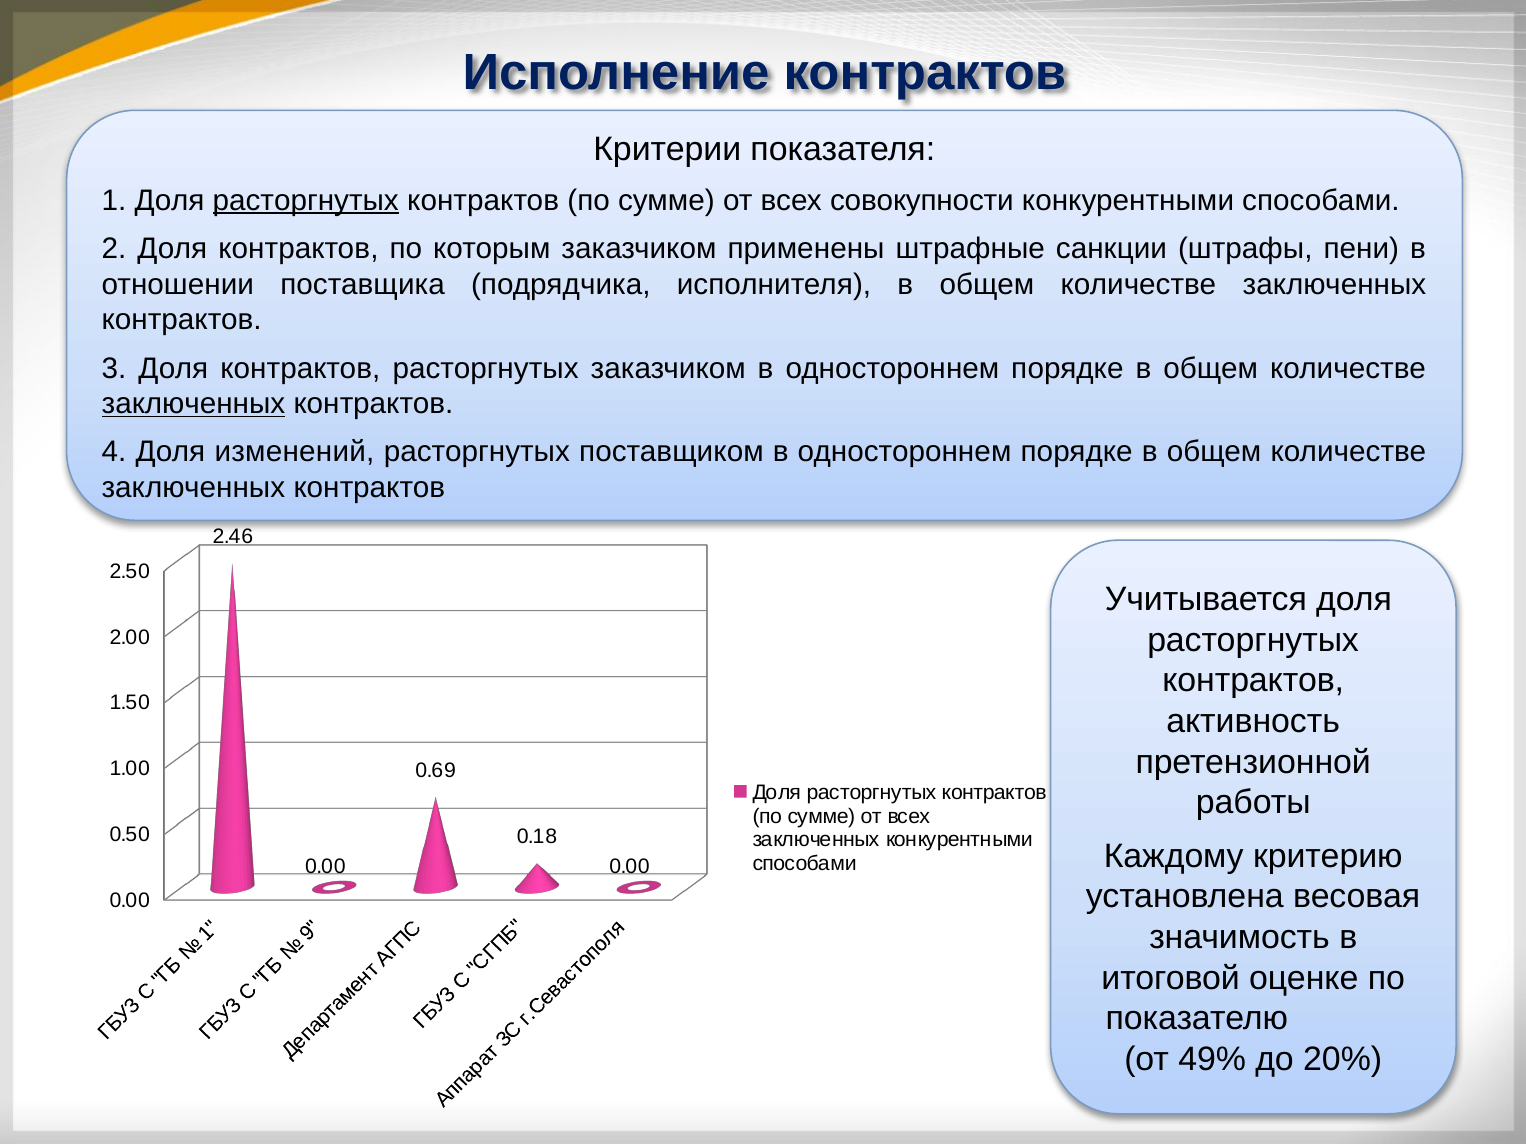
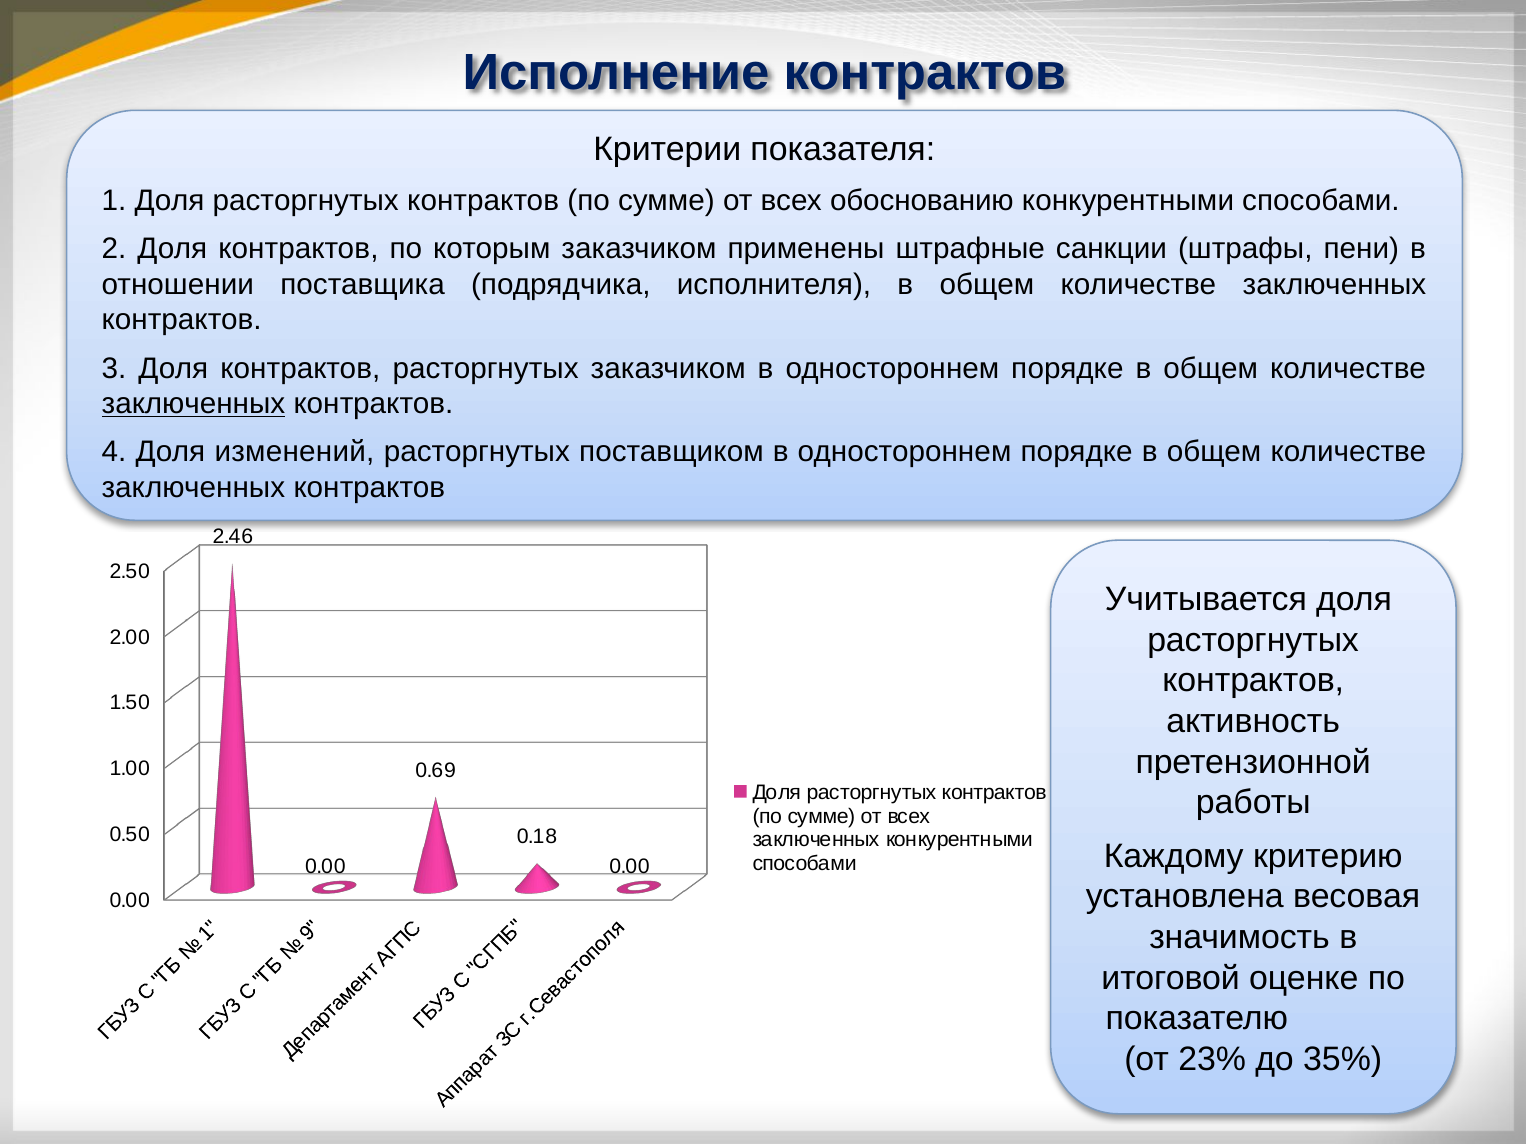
расторгнутых at (306, 200) underline: present -> none
совокупности: совокупности -> обоснованию
49%: 49% -> 23%
20%: 20% -> 35%
